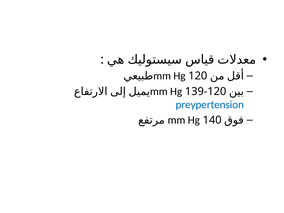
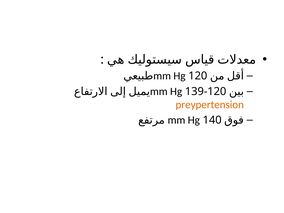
preypertension colour: blue -> orange
